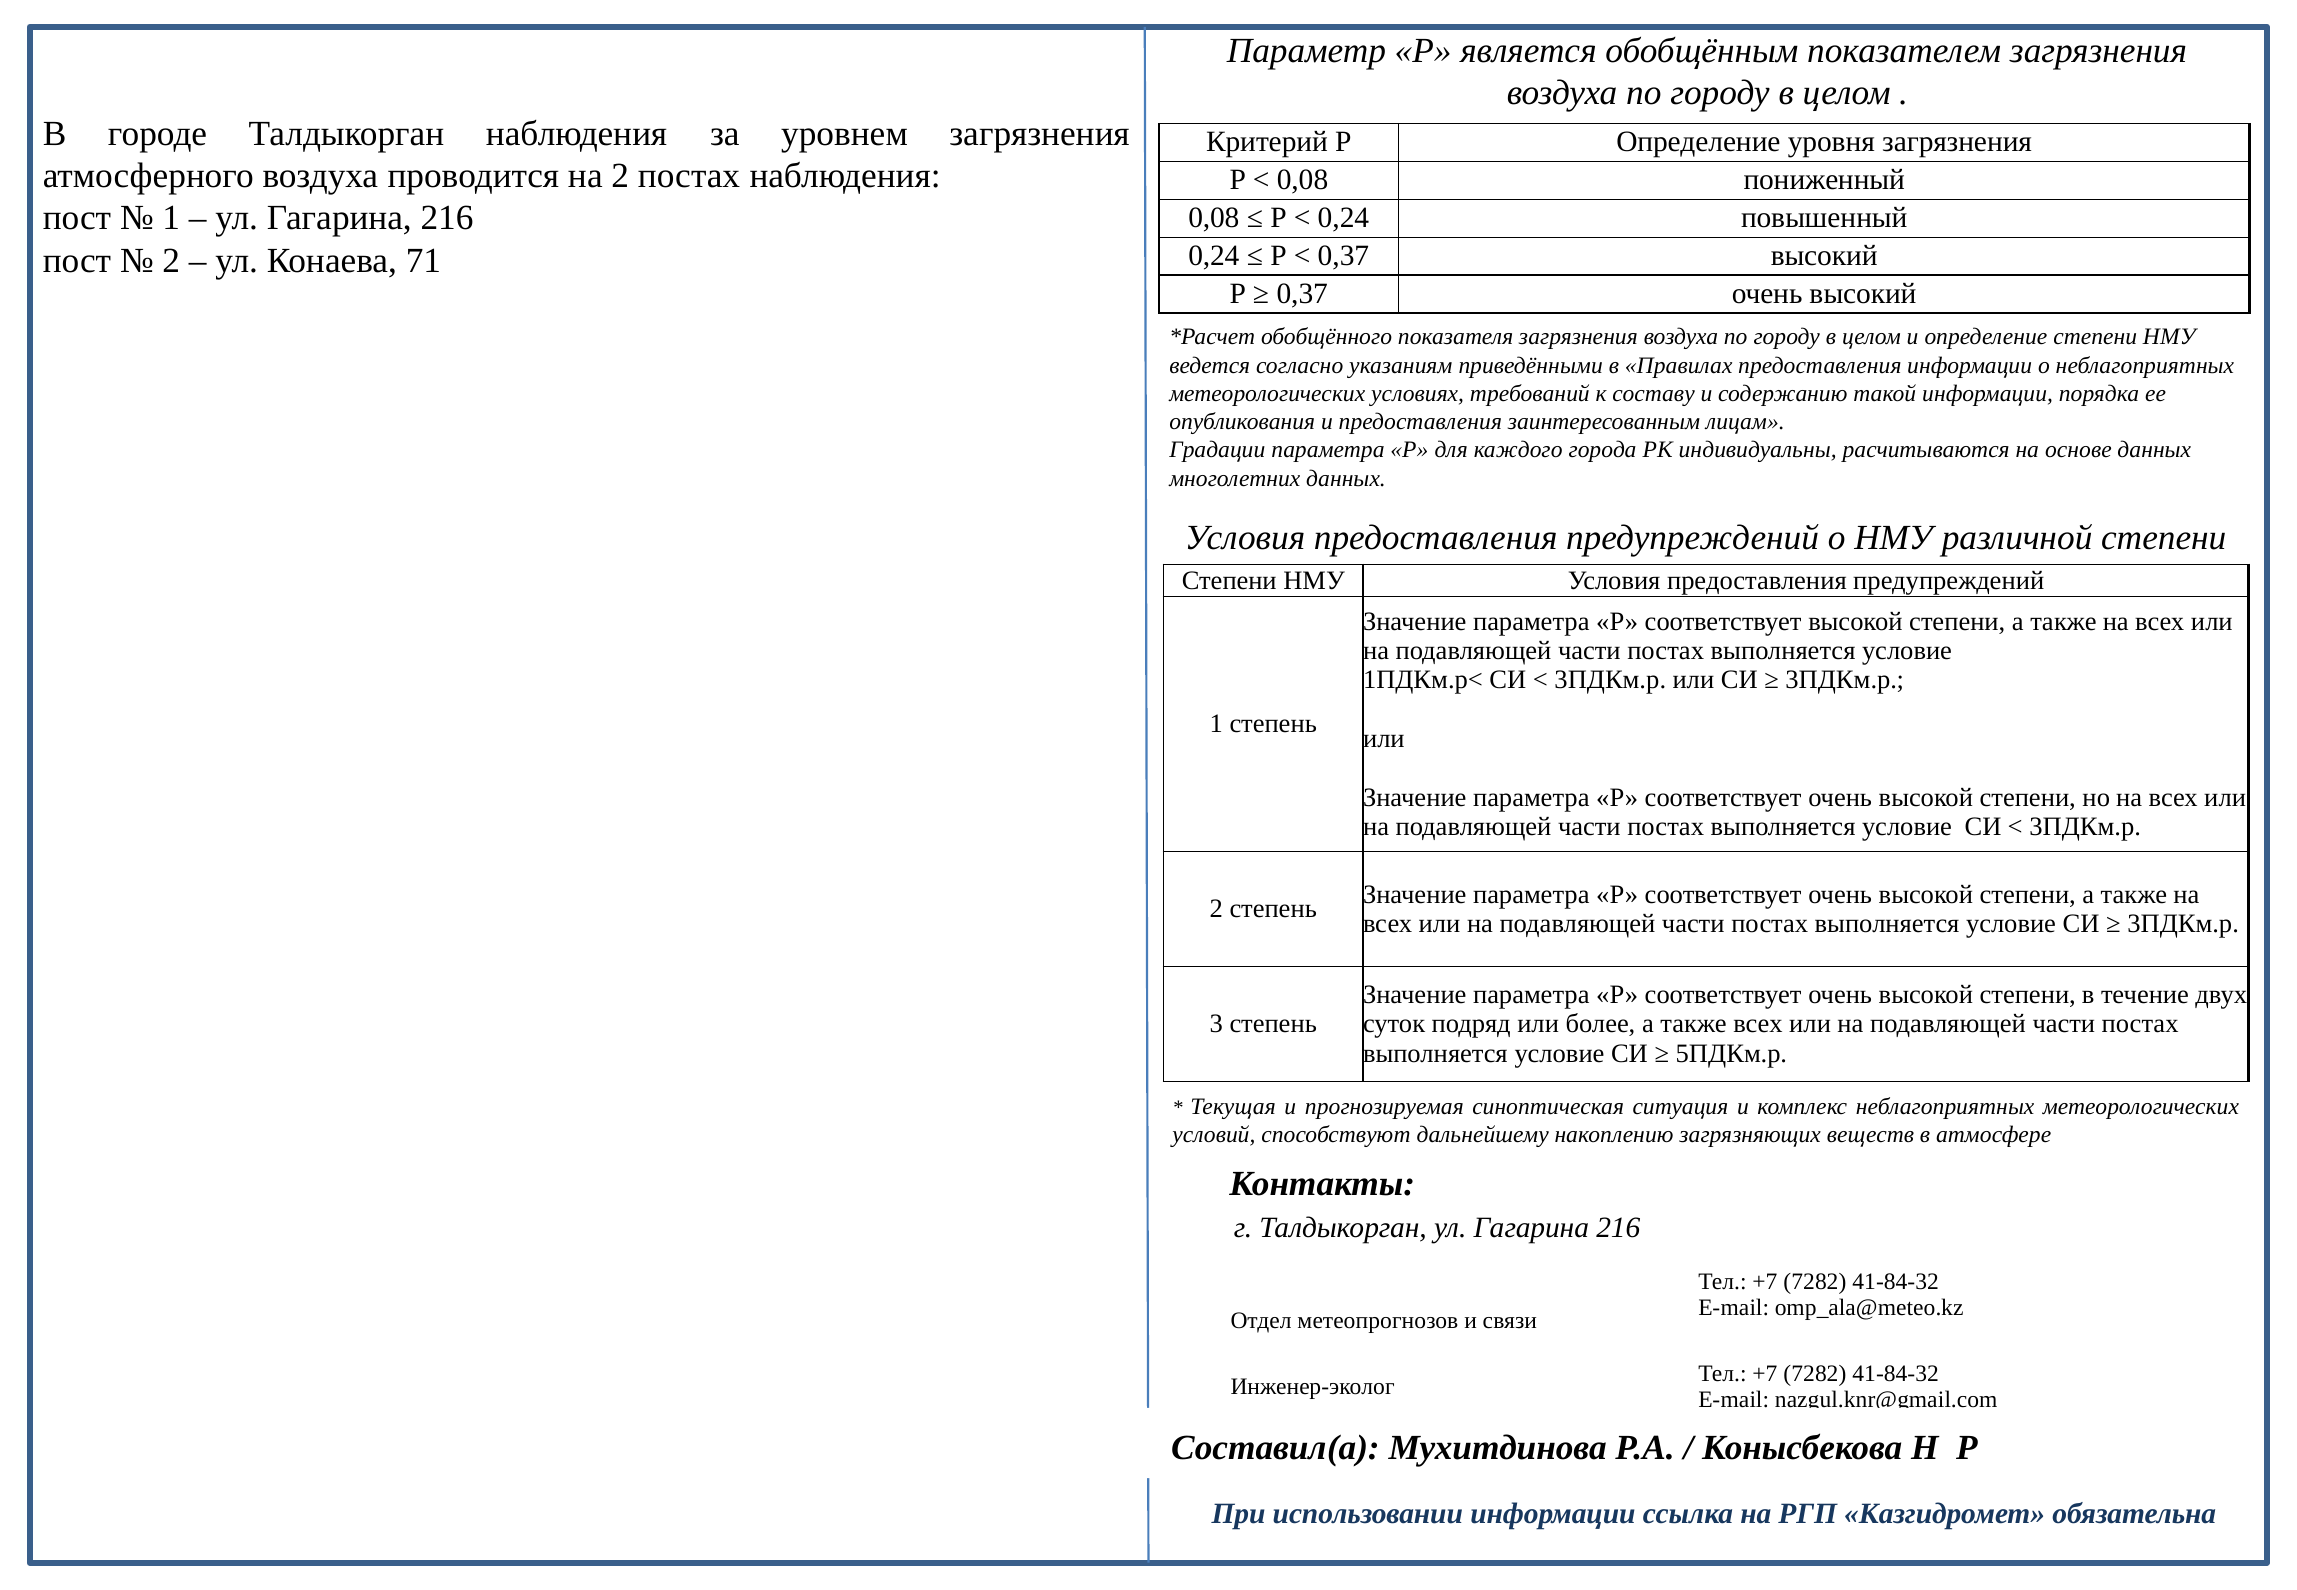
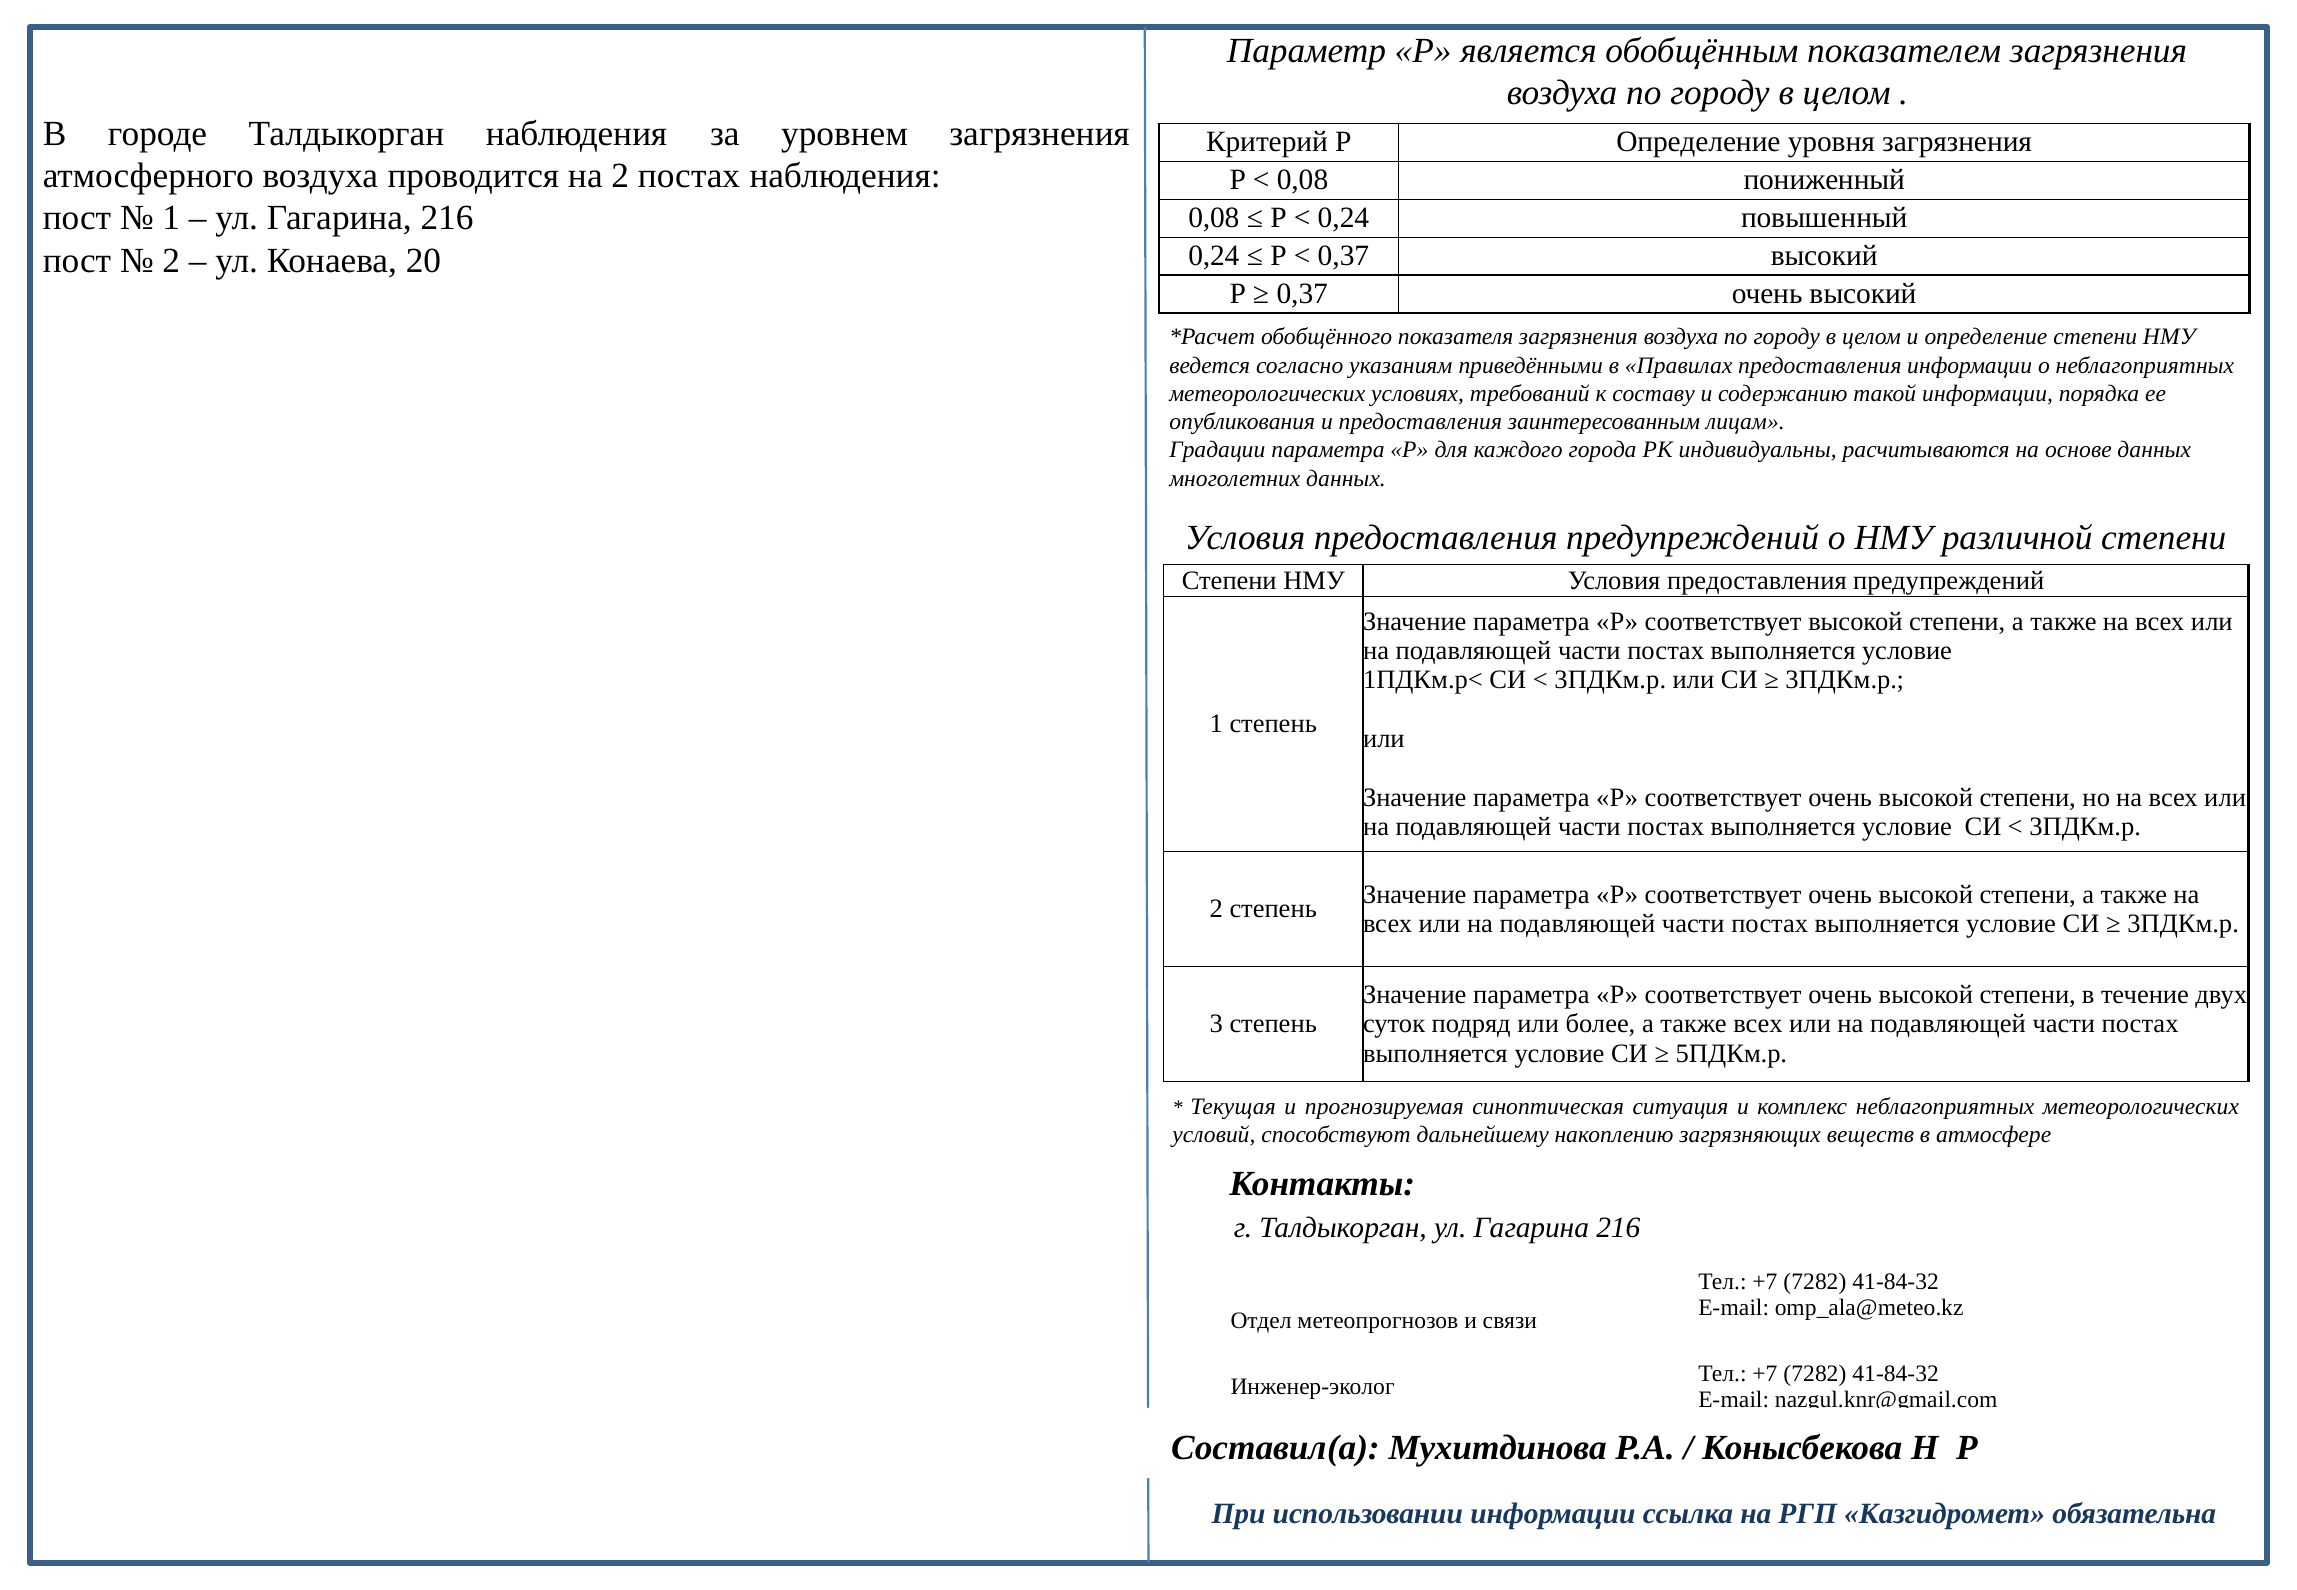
71: 71 -> 20
